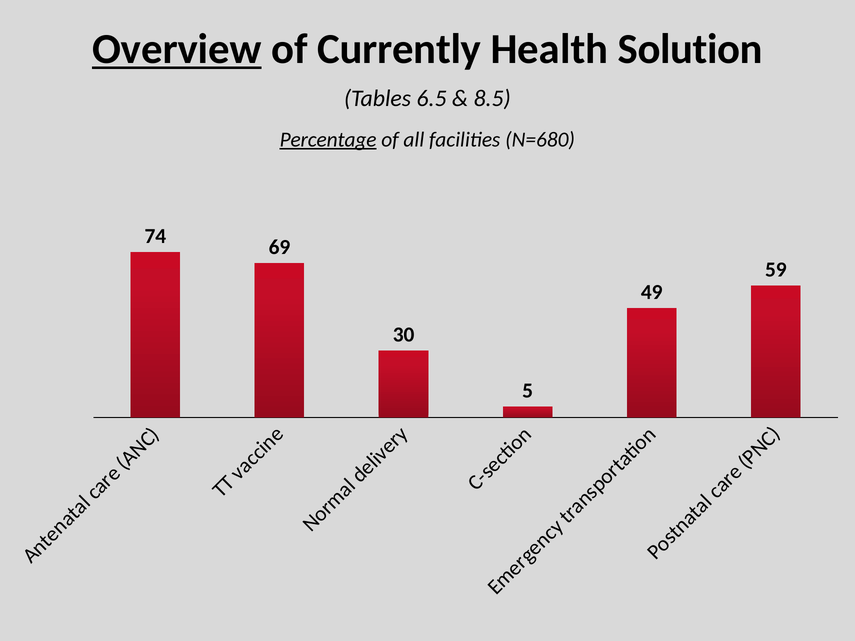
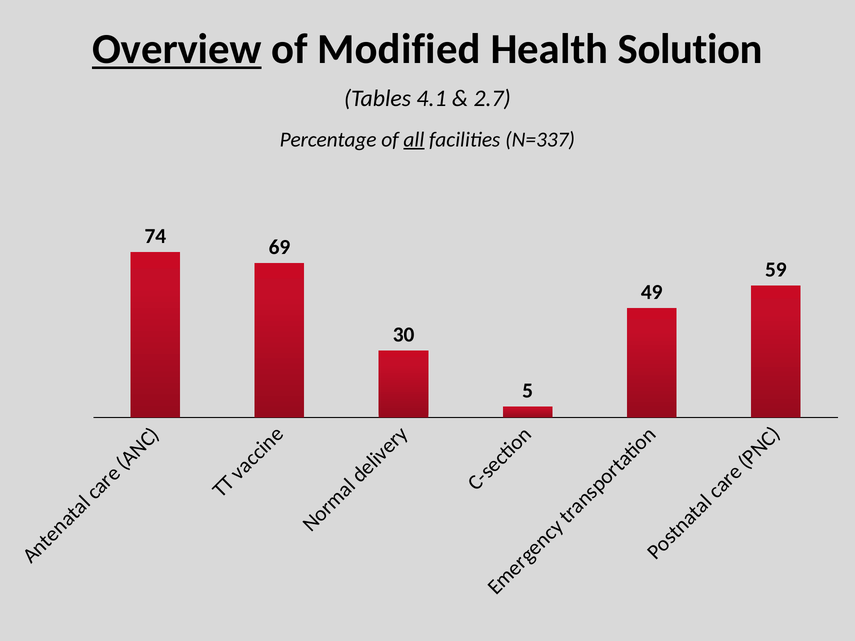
Currently: Currently -> Modified
6.5: 6.5 -> 4.1
8.5: 8.5 -> 2.7
Percentage underline: present -> none
all underline: none -> present
N=680: N=680 -> N=337
